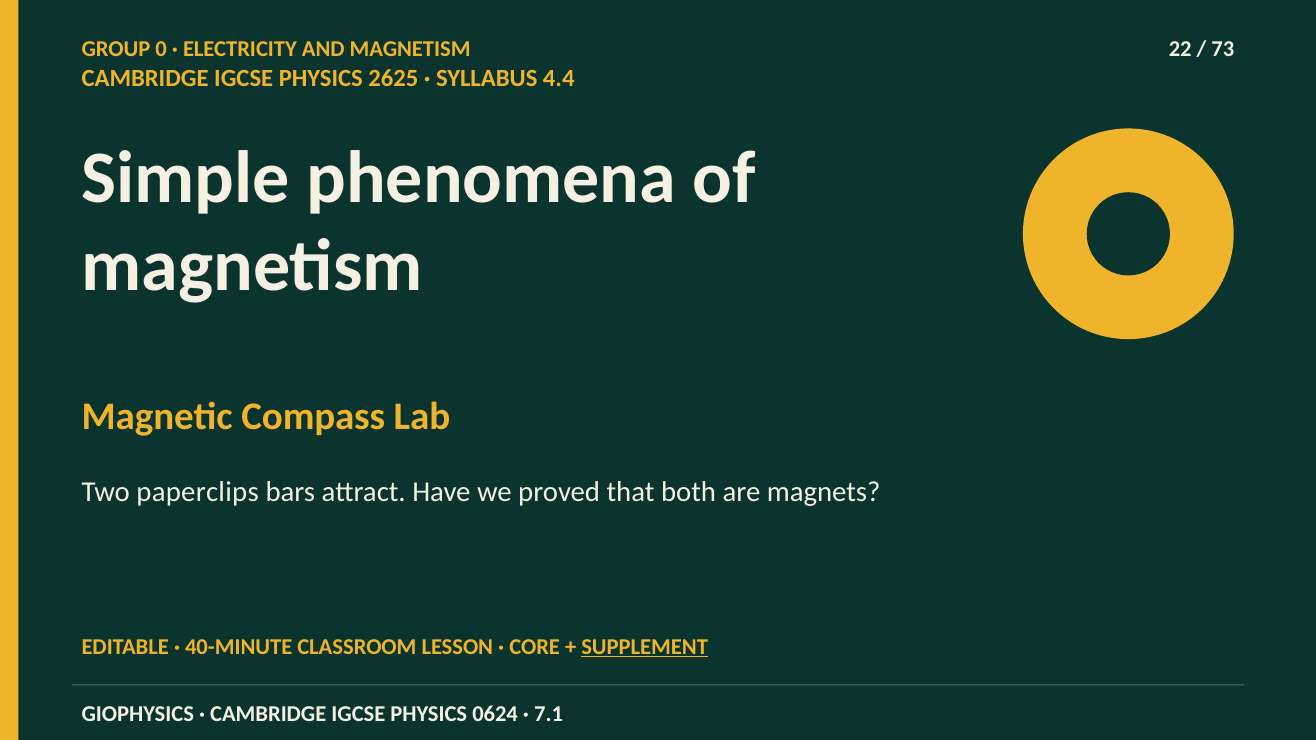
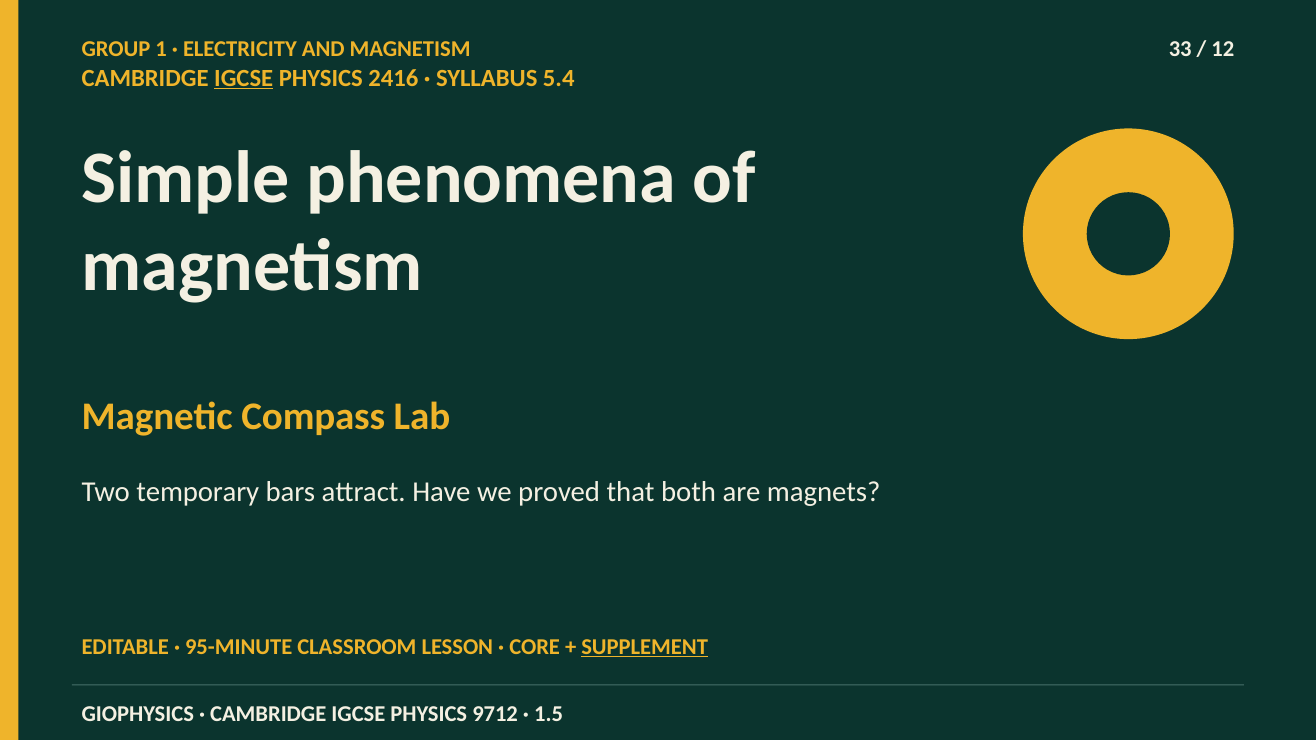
0: 0 -> 1
22: 22 -> 33
73: 73 -> 12
IGCSE at (244, 78) underline: none -> present
2625: 2625 -> 2416
4.4: 4.4 -> 5.4
paperclips: paperclips -> temporary
40-MINUTE: 40-MINUTE -> 95-MINUTE
0624: 0624 -> 9712
7.1: 7.1 -> 1.5
